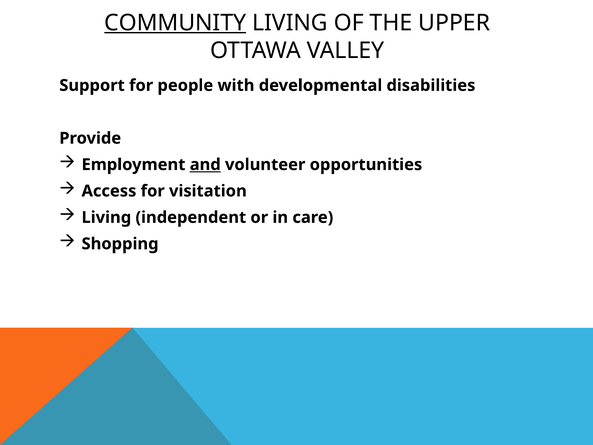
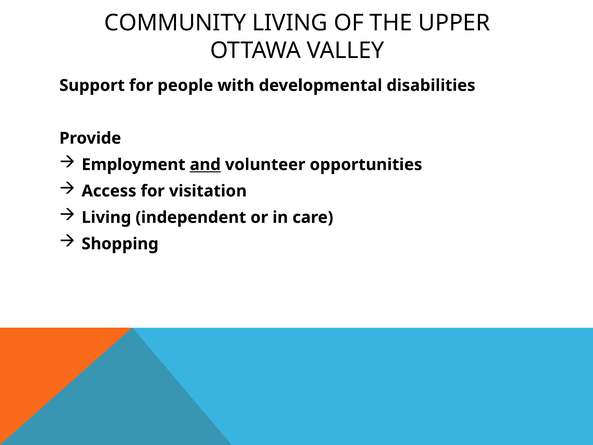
COMMUNITY underline: present -> none
